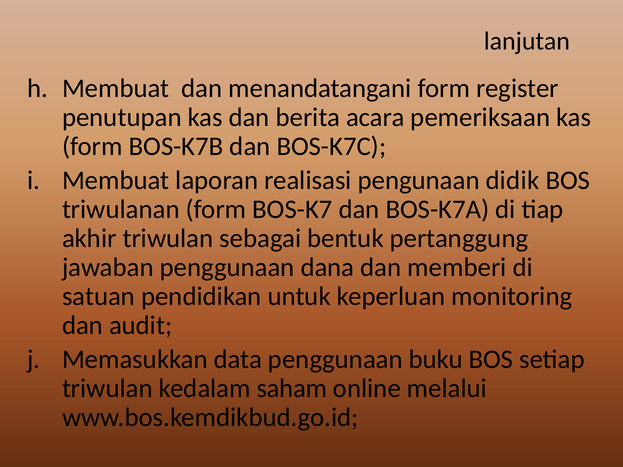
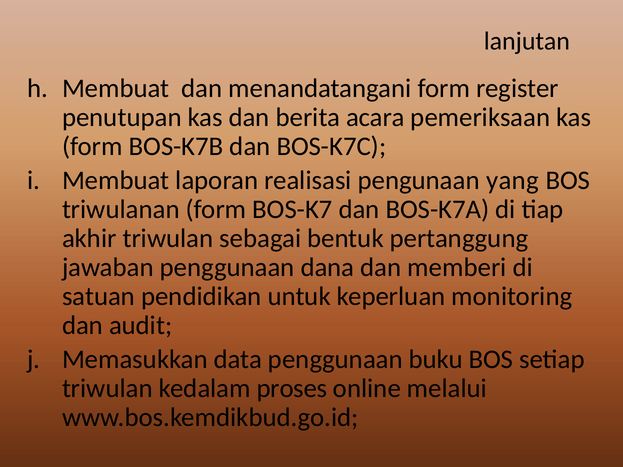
didik: didik -> yang
saham: saham -> proses
